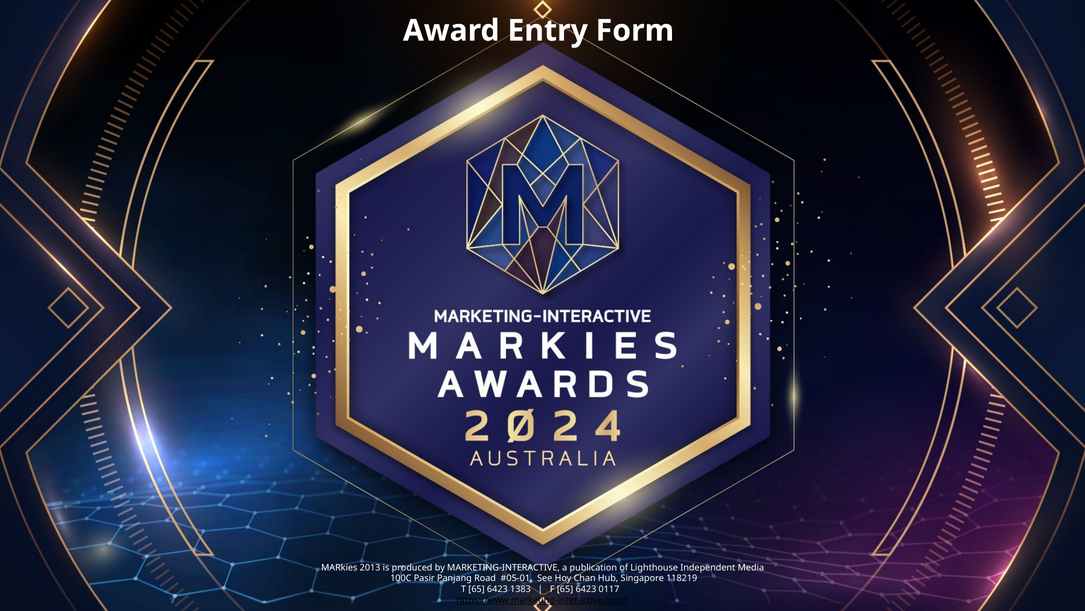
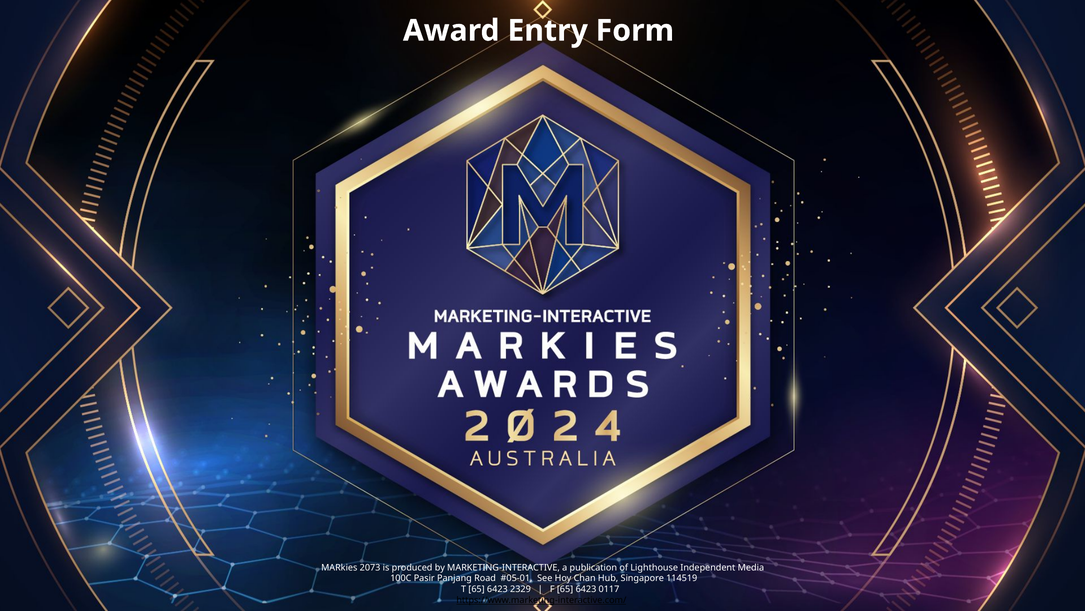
2013: 2013 -> 2073
118219: 118219 -> 114519
1383: 1383 -> 2329
